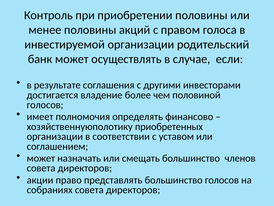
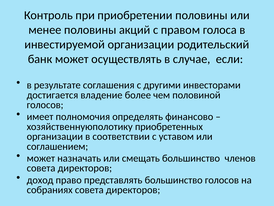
акции: акции -> доход
